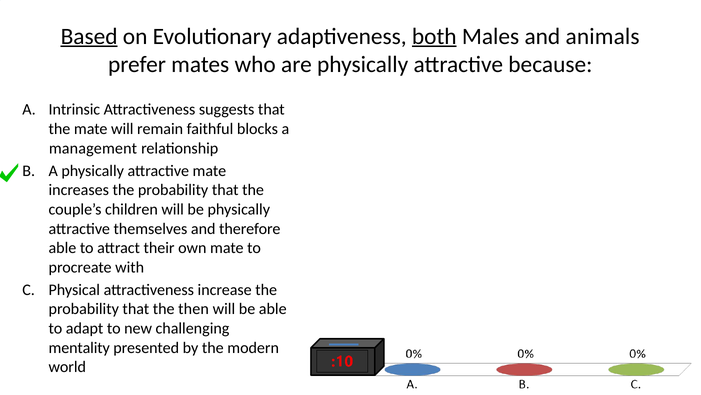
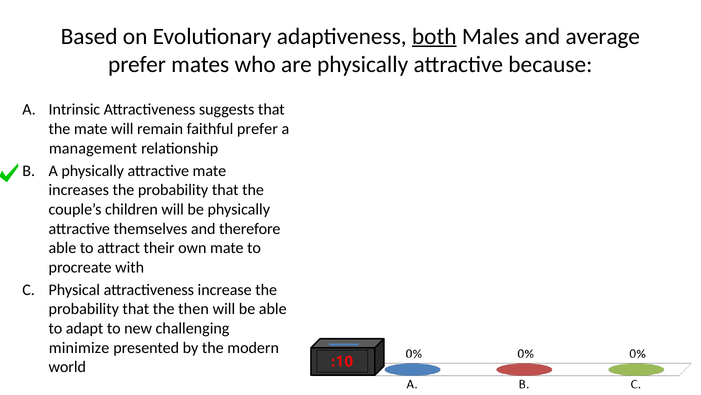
Based underline: present -> none
animals: animals -> average
faithful blocks: blocks -> prefer
mentality: mentality -> minimize
